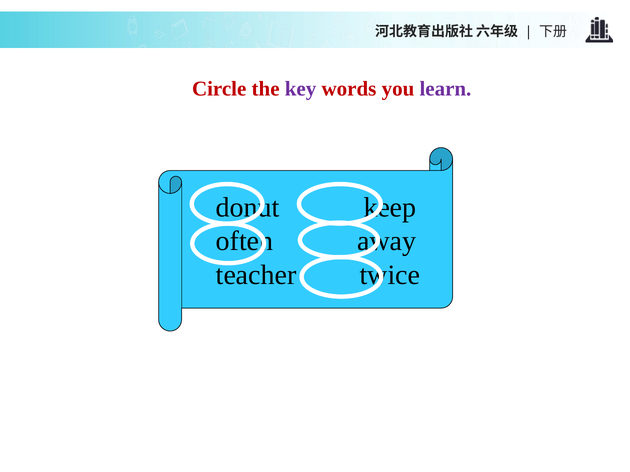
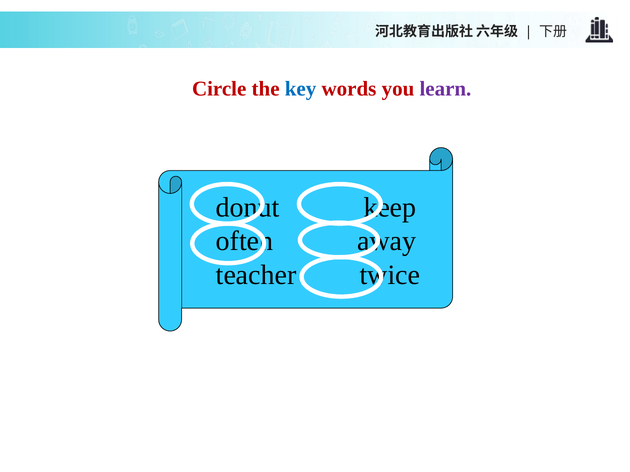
key colour: purple -> blue
